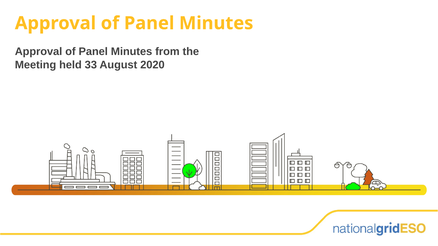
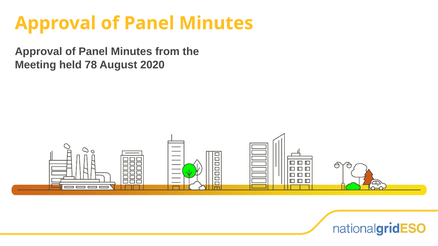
33: 33 -> 78
